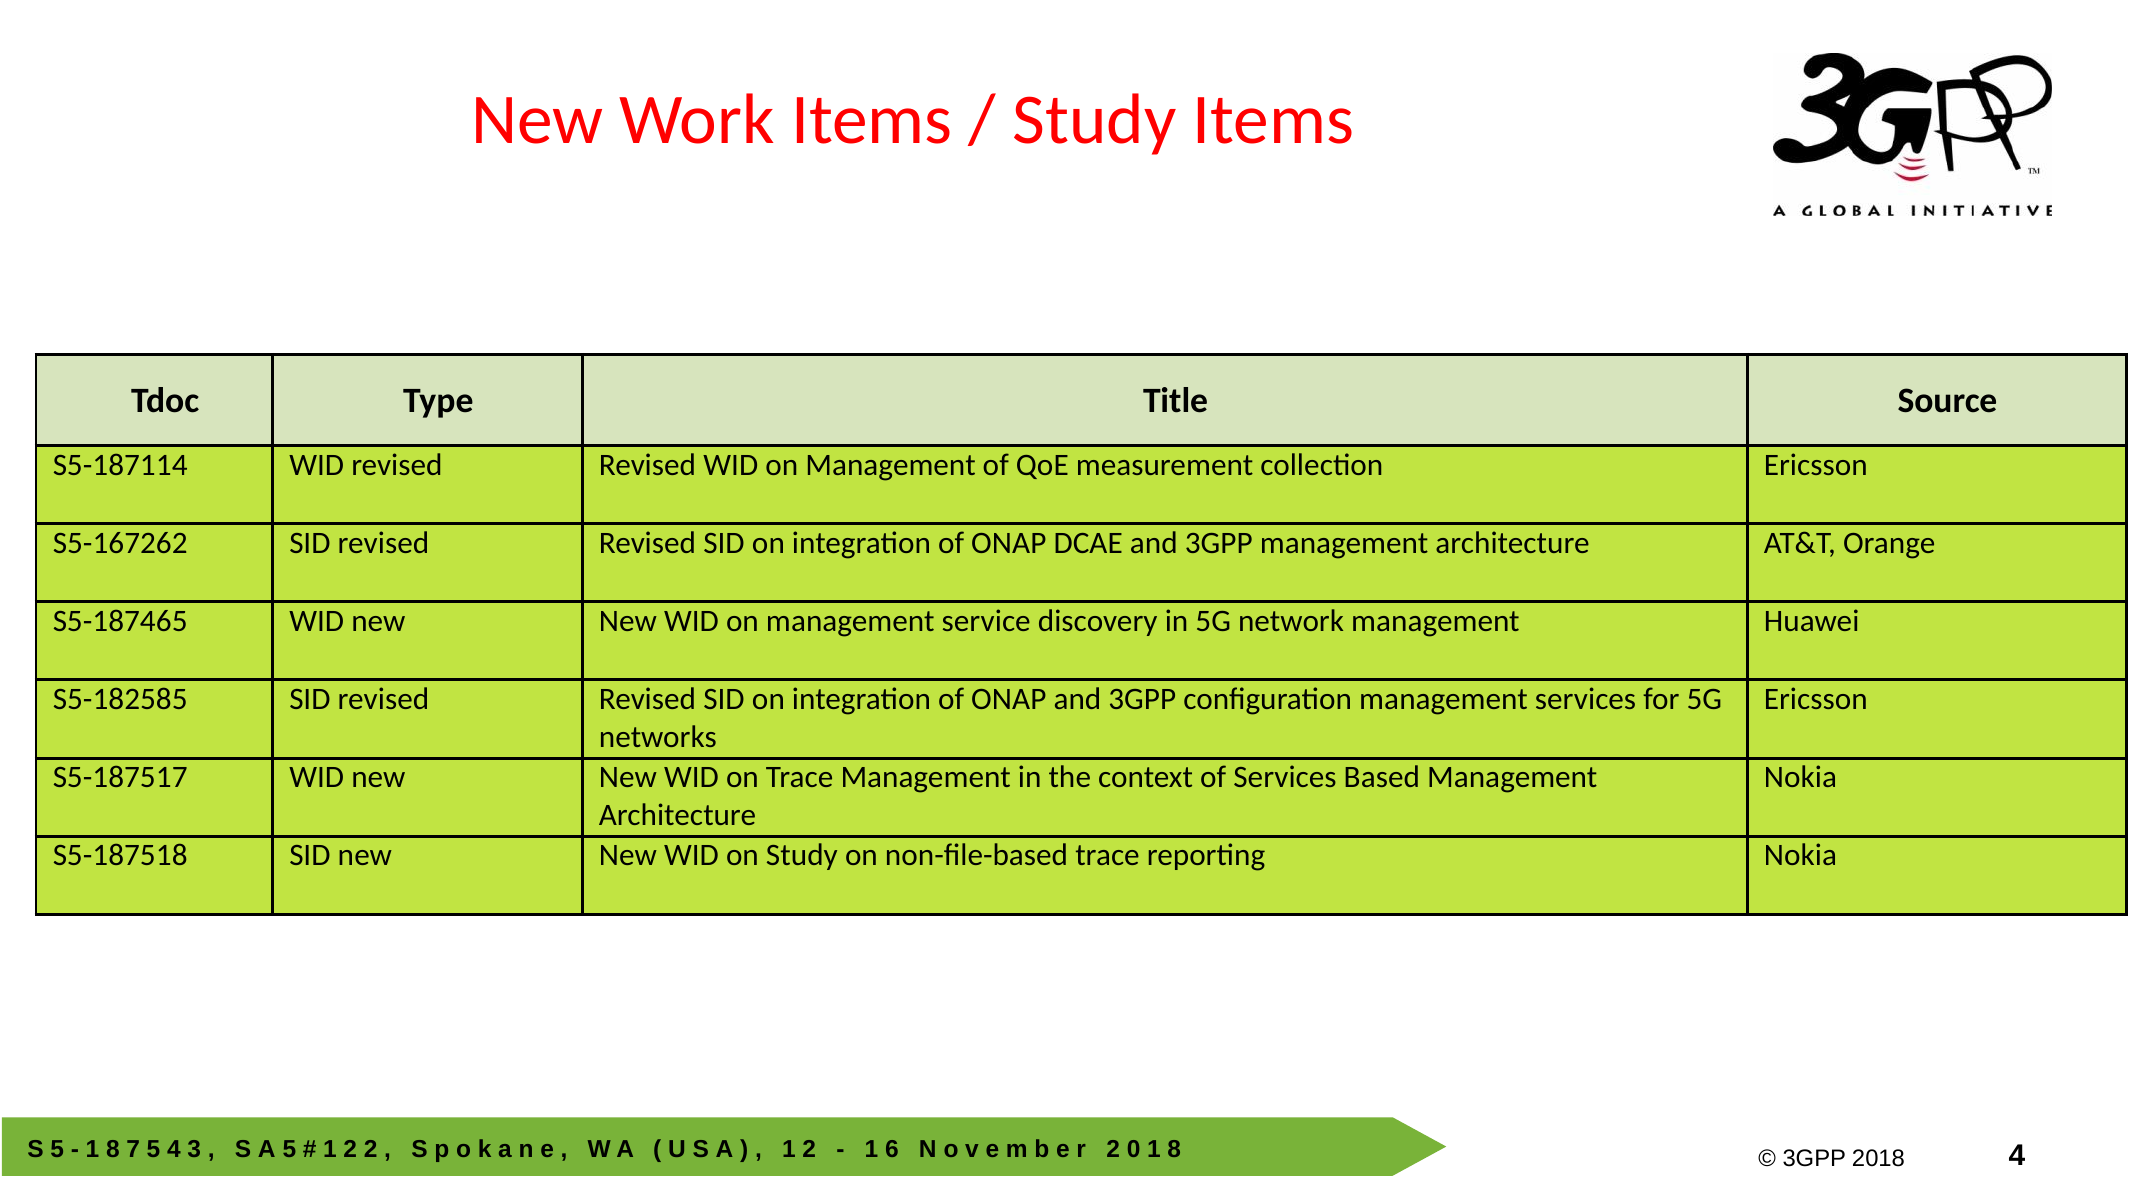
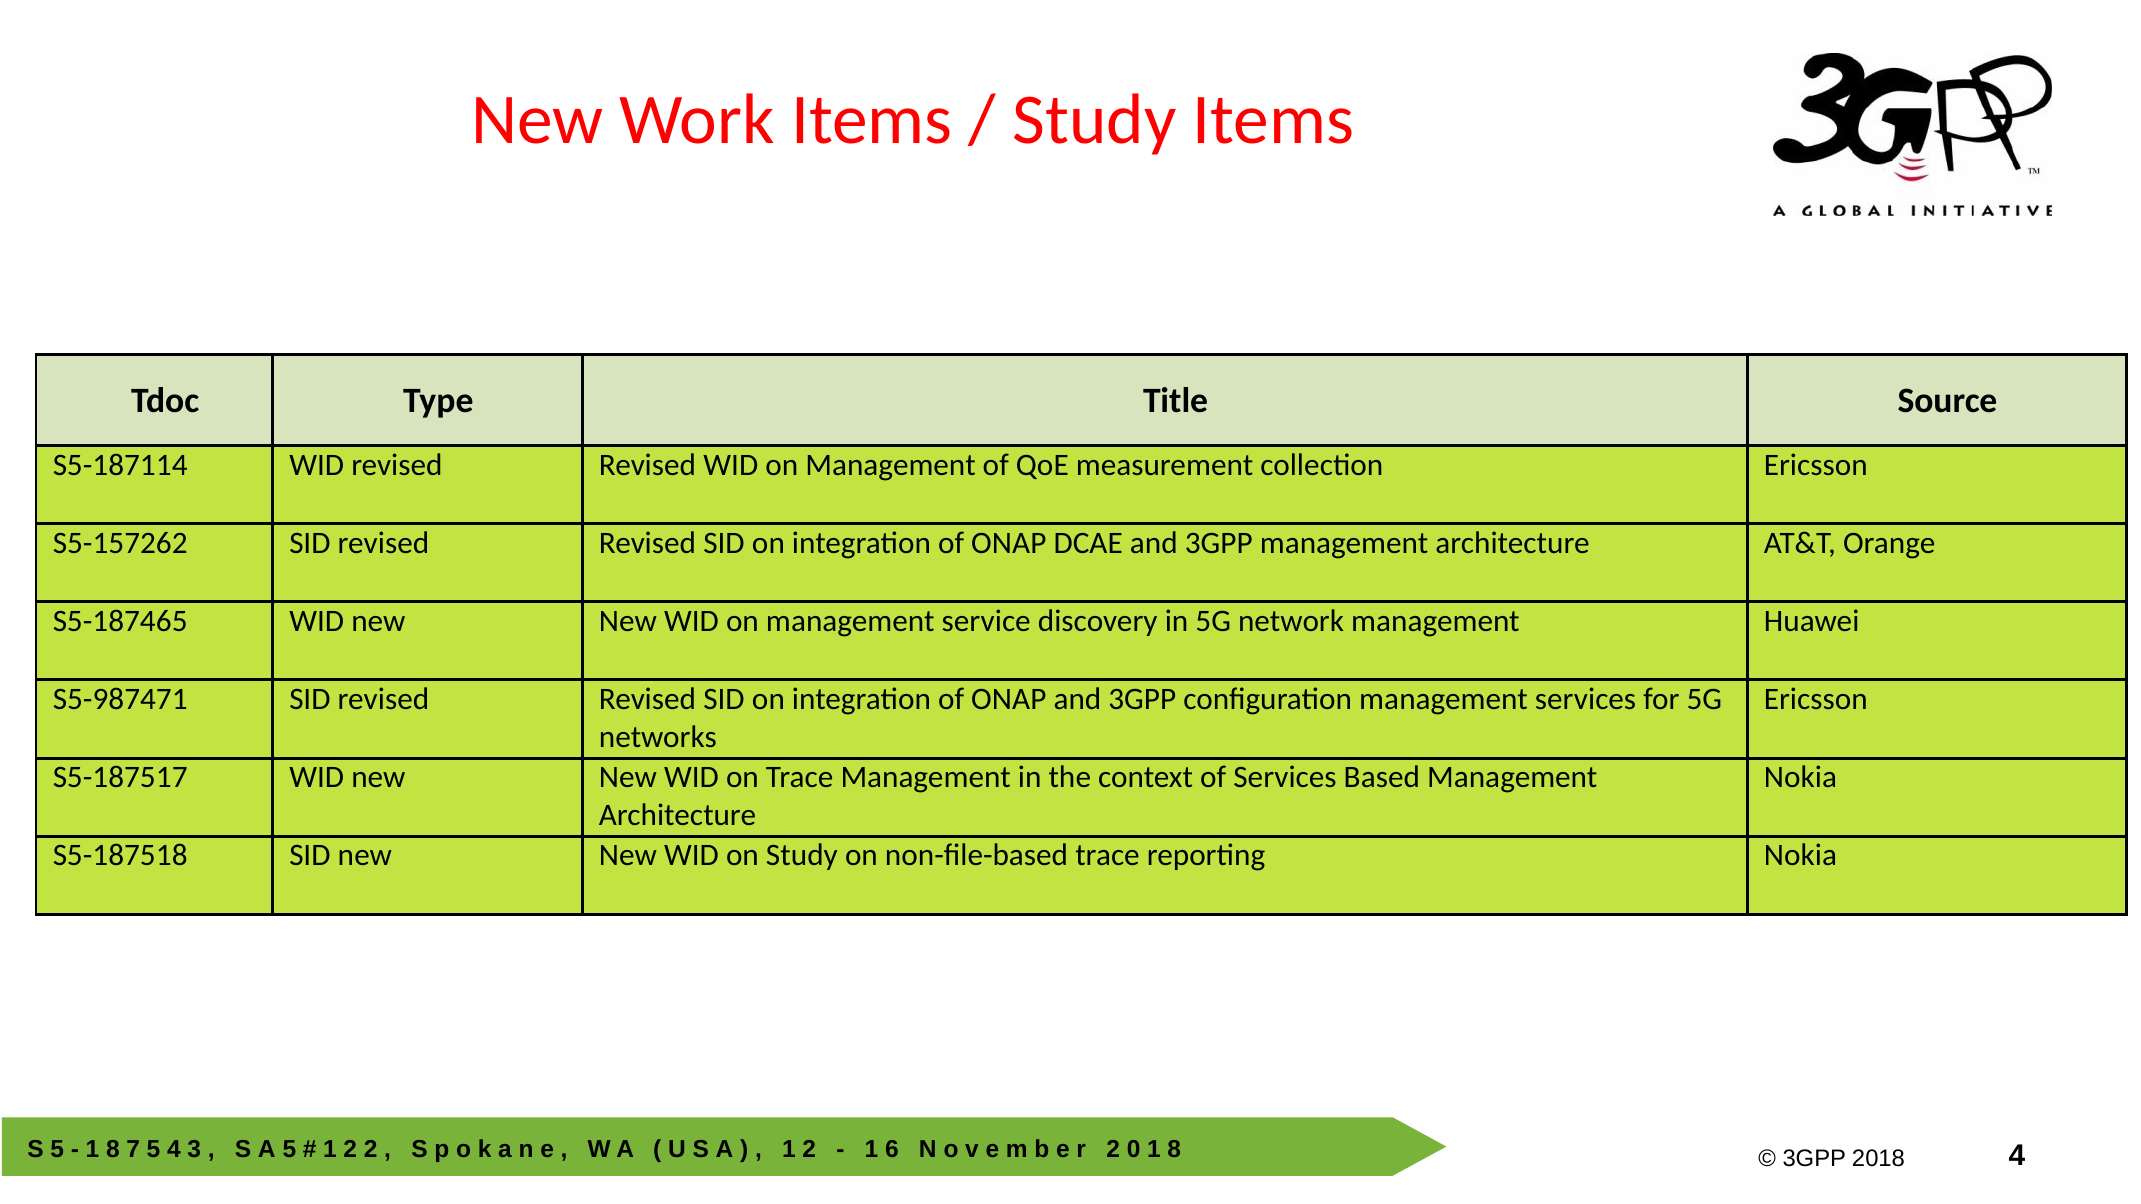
S5-167262: S5-167262 -> S5-157262
S5-182585: S5-182585 -> S5-987471
